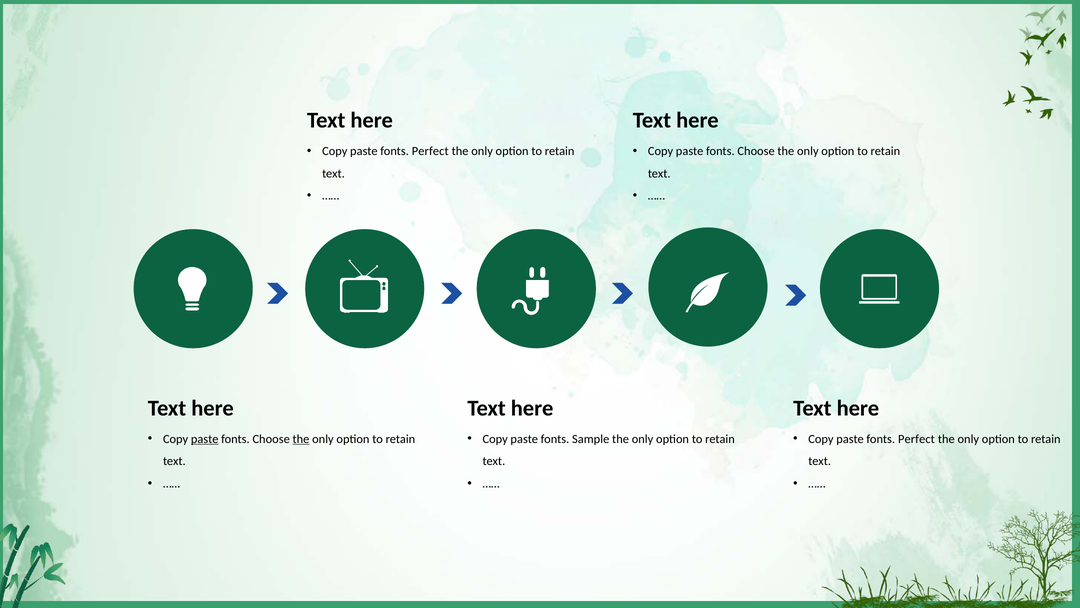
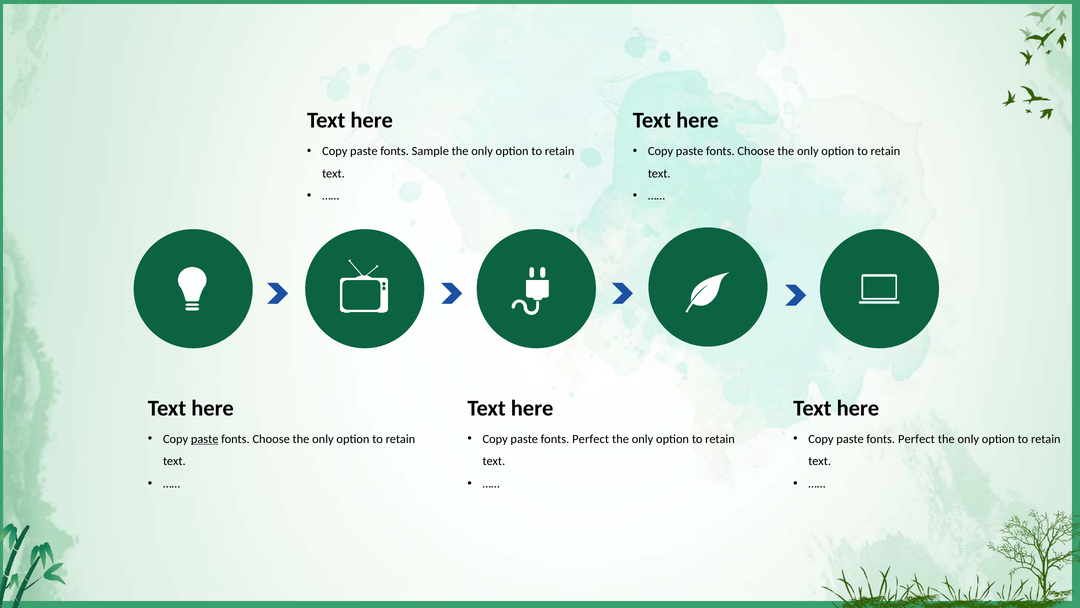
Perfect at (430, 151): Perfect -> Sample
the at (301, 439) underline: present -> none
Sample at (591, 439): Sample -> Perfect
